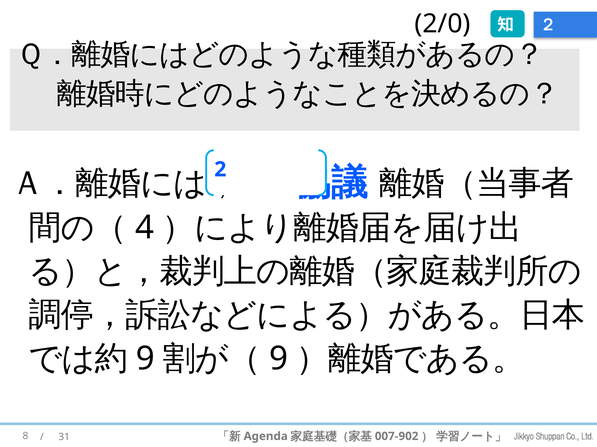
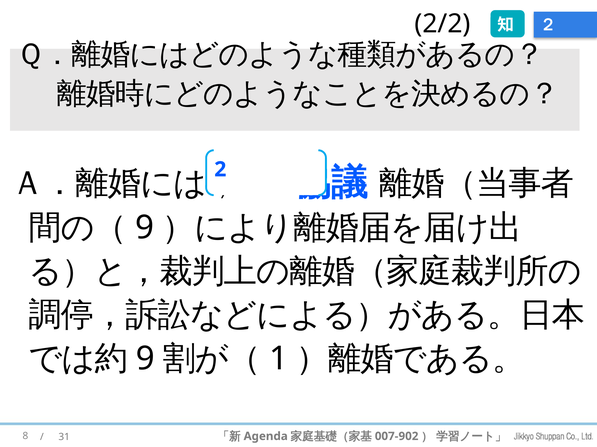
2/0: 2/0 -> 2/2
4 at (145, 228): 4 -> 9
9 at (279, 359): 9 -> 1
